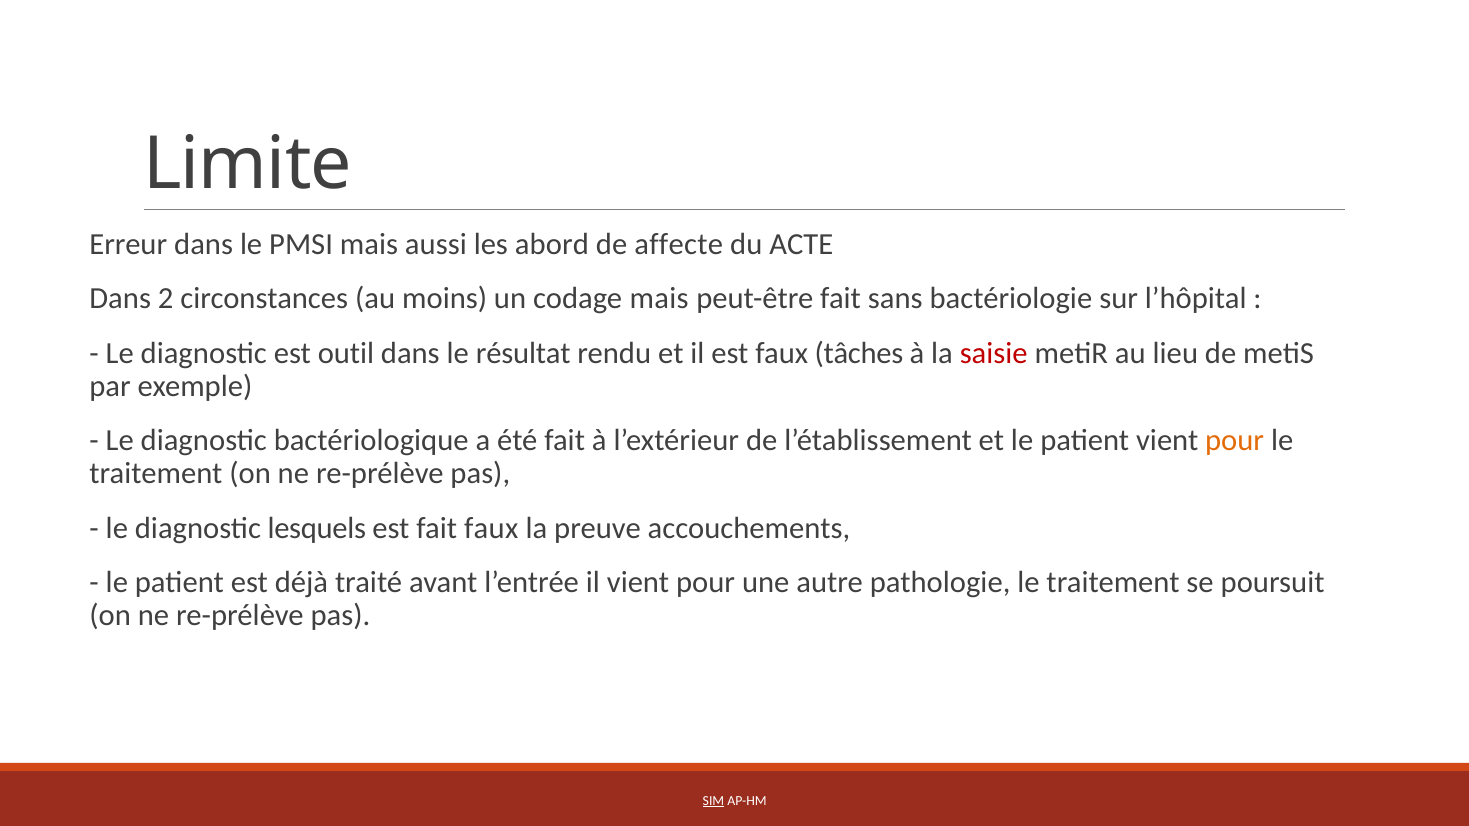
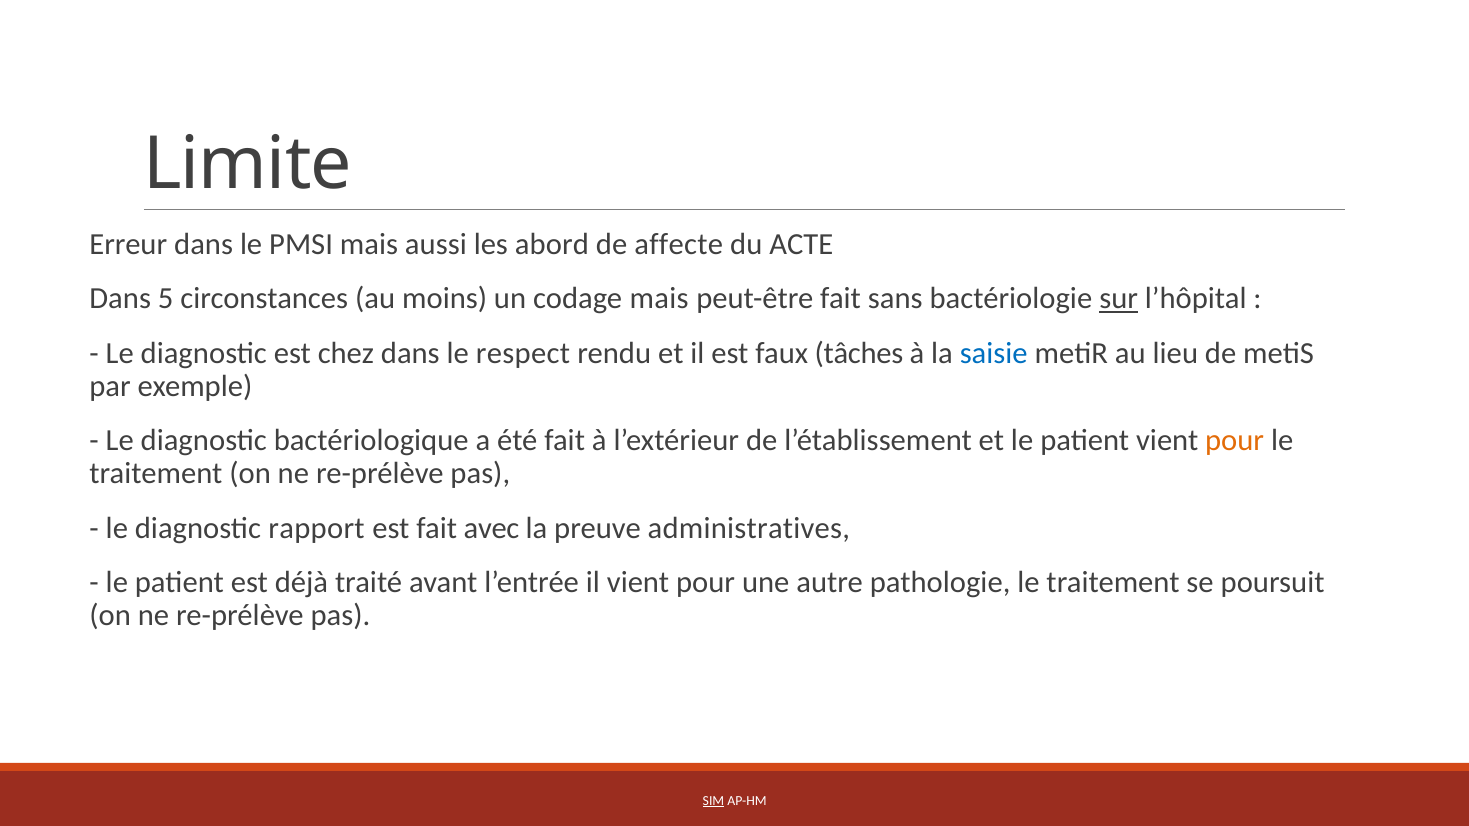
2: 2 -> 5
sur underline: none -> present
outil: outil -> chez
résultat: résultat -> respect
saisie colour: red -> blue
lesquels: lesquels -> rapport
fait faux: faux -> avec
accouchements: accouchements -> administratives
